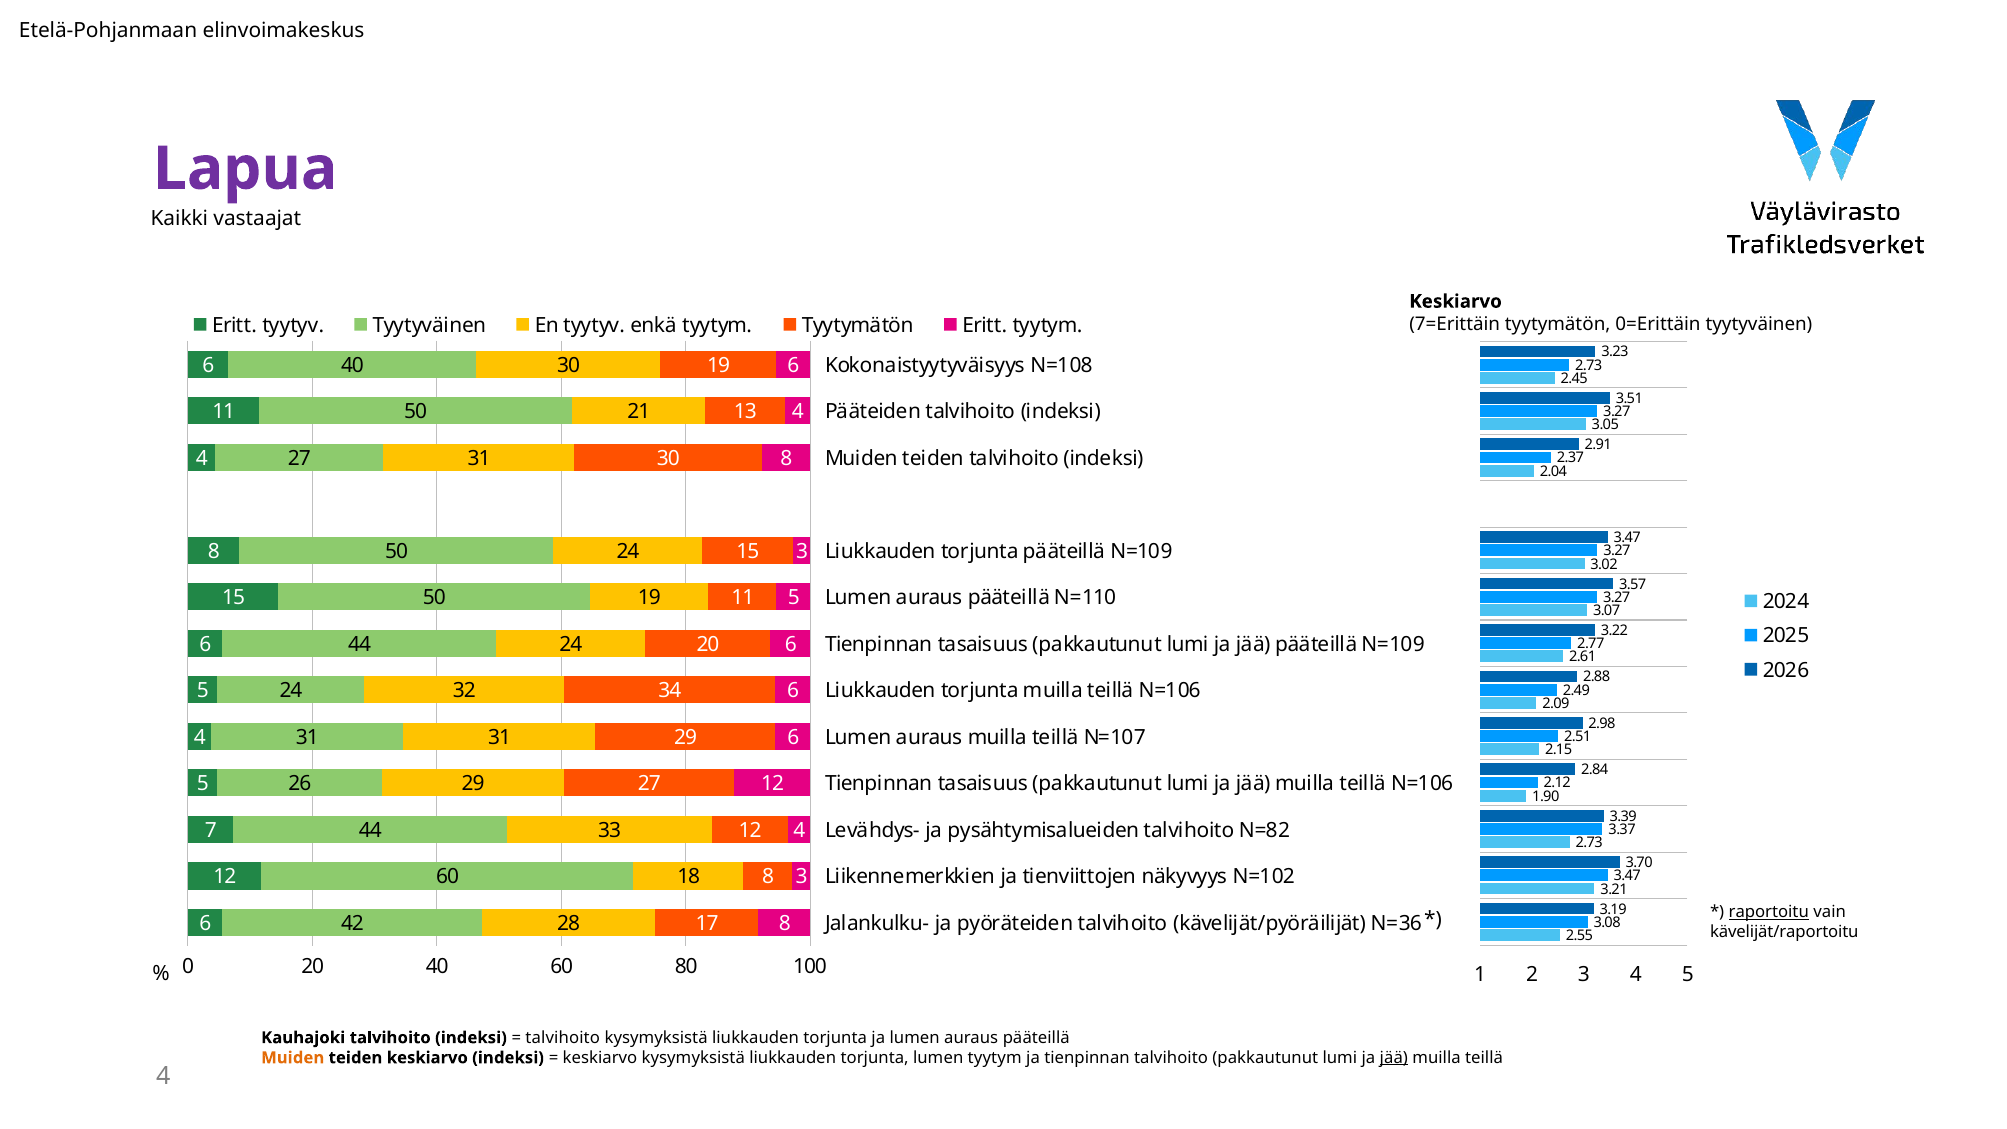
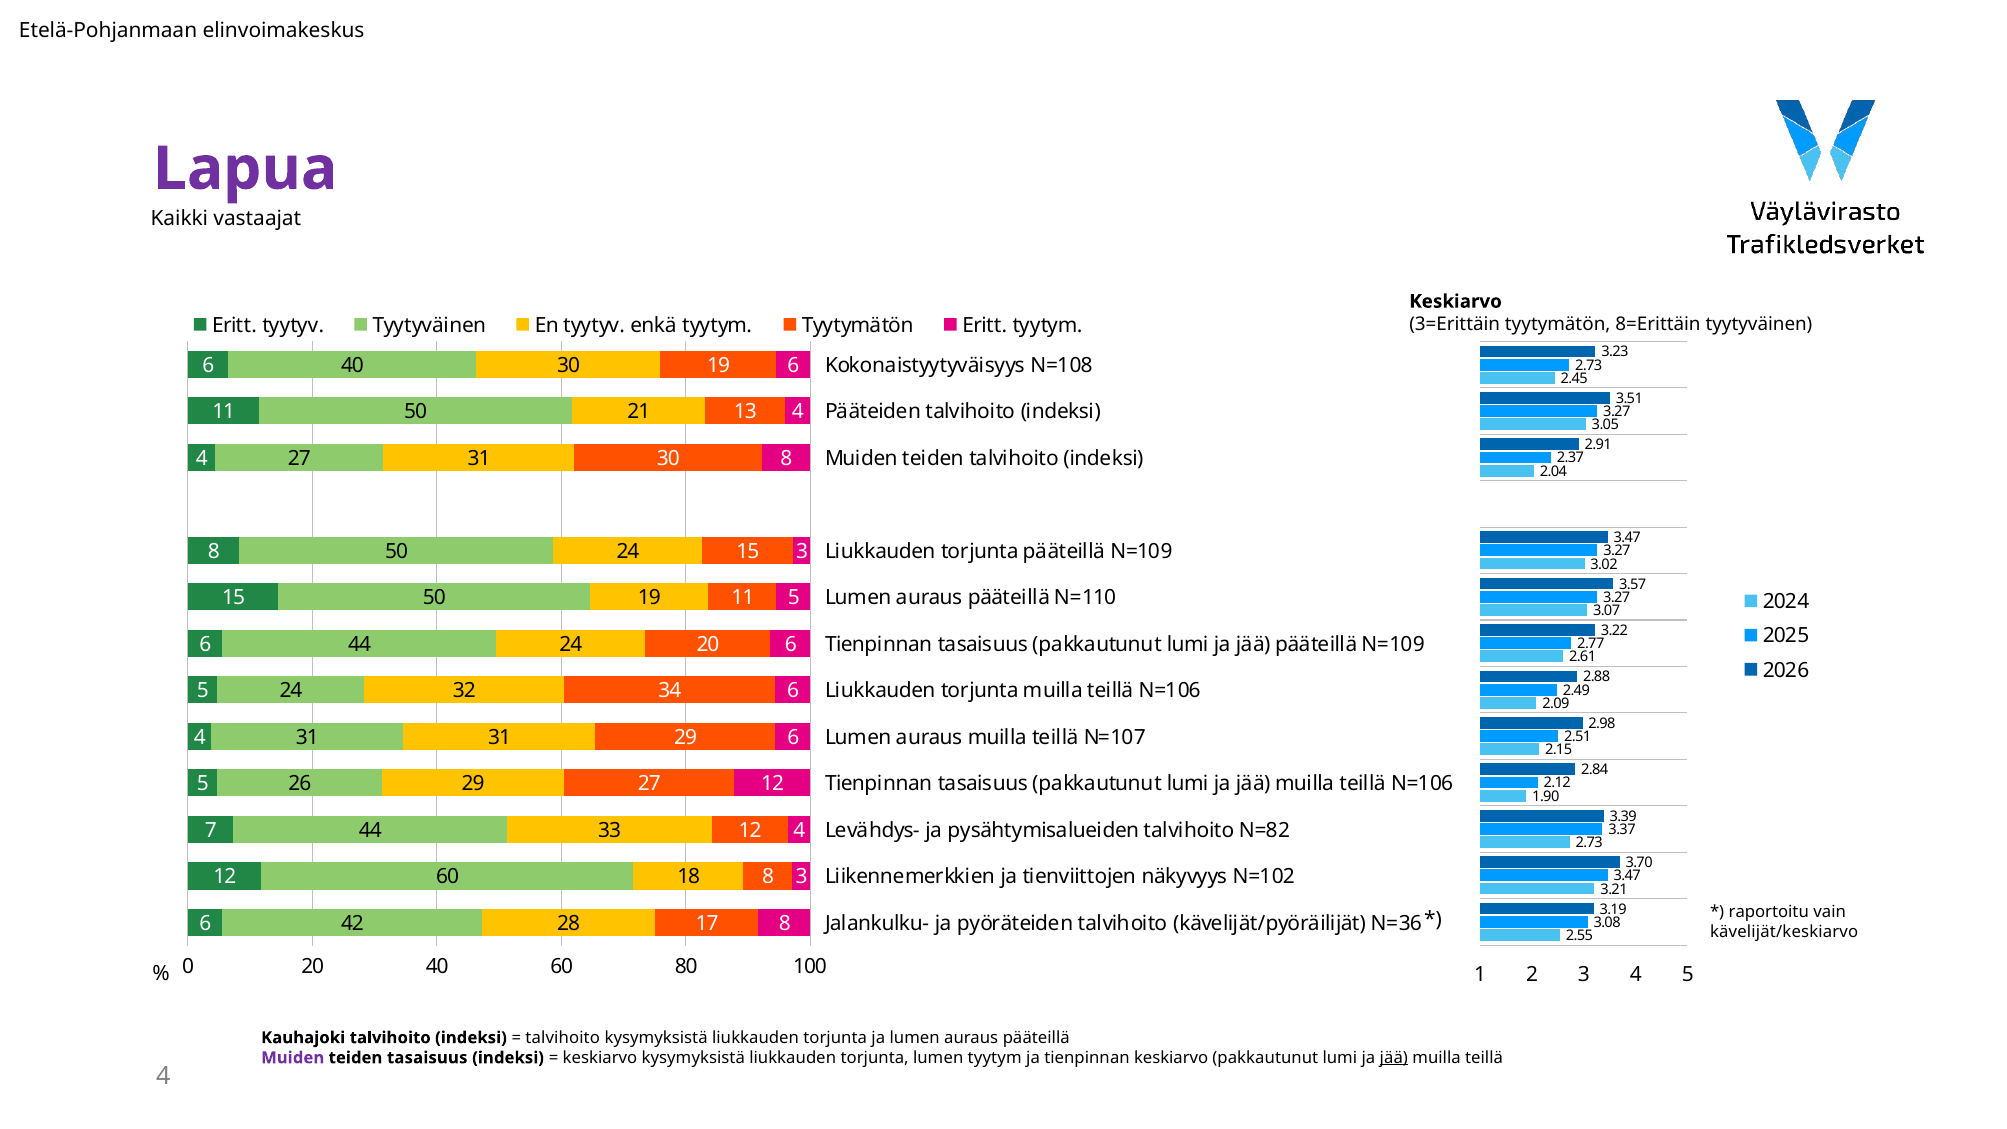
7=Erittäin: 7=Erittäin -> 3=Erittäin
0=Erittäin: 0=Erittäin -> 8=Erittäin
raportoitu underline: present -> none
kävelijät/raportoitu: kävelijät/raportoitu -> kävelijät/keskiarvo
Muiden at (293, 1058) colour: orange -> purple
teiden keskiarvo: keskiarvo -> tasaisuus
tienpinnan talvihoito: talvihoito -> keskiarvo
